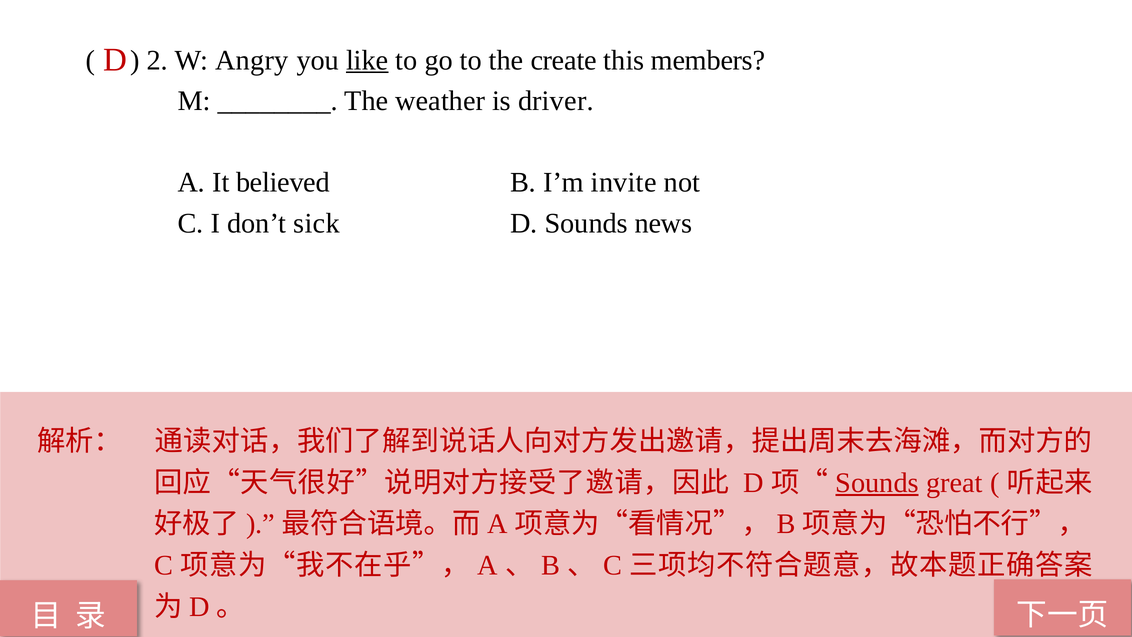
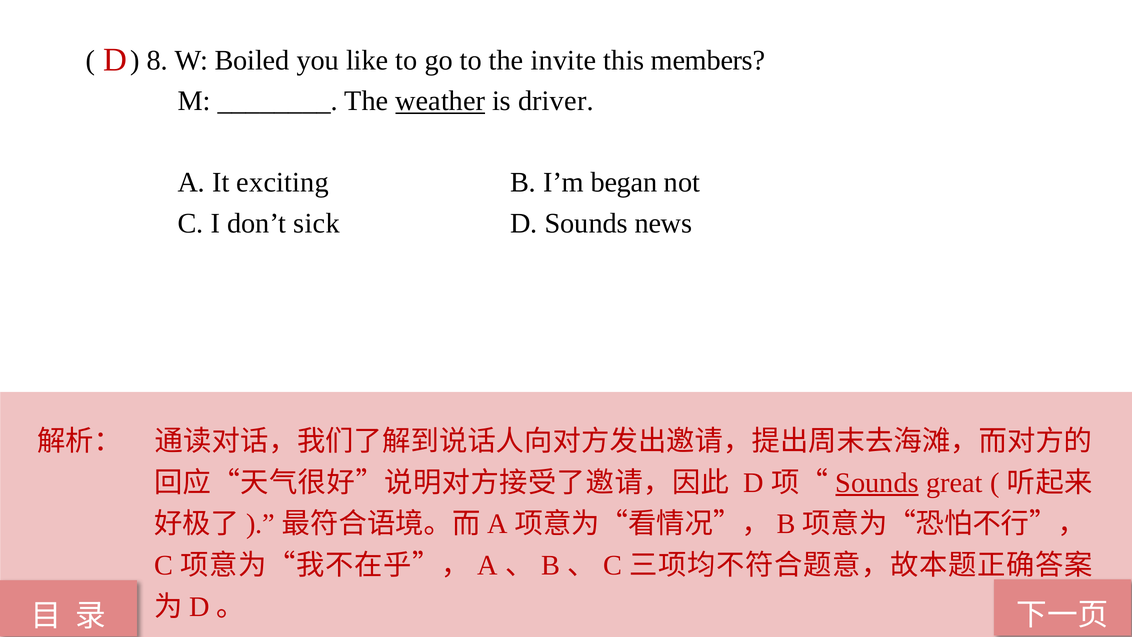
2: 2 -> 8
Angry: Angry -> Boiled
like underline: present -> none
create: create -> invite
weather underline: none -> present
believed: believed -> exciting
invite: invite -> began
